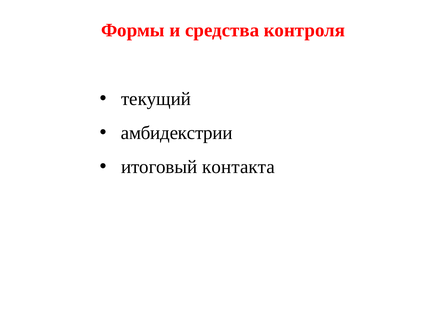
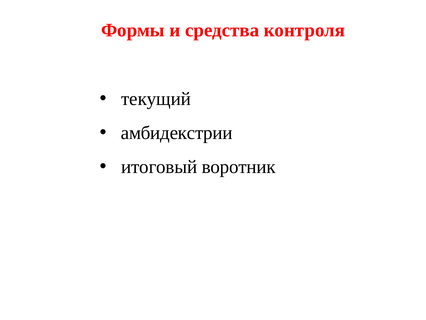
контакта: контакта -> воротник
